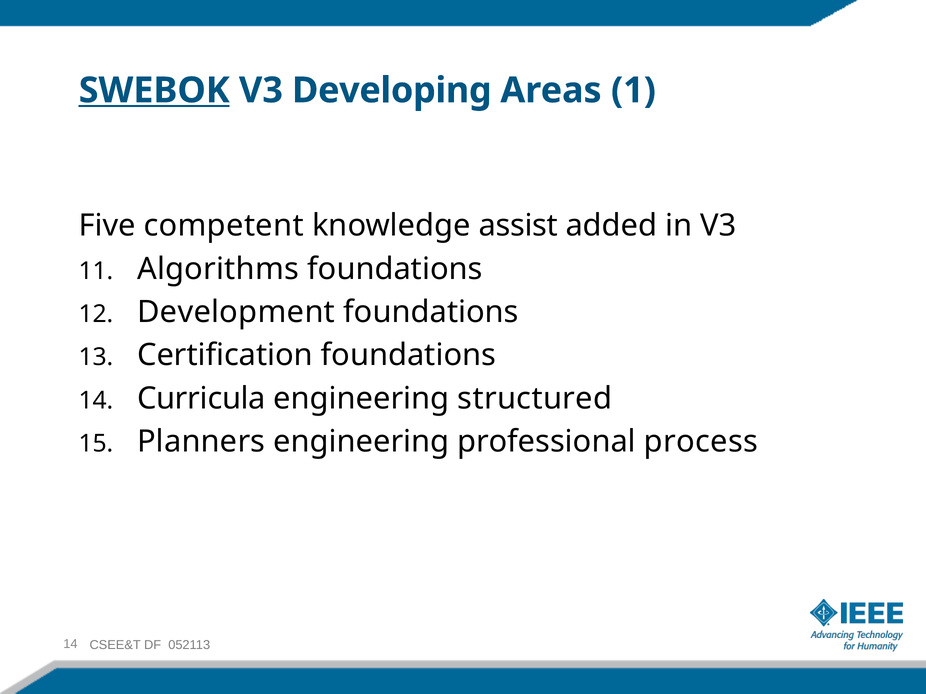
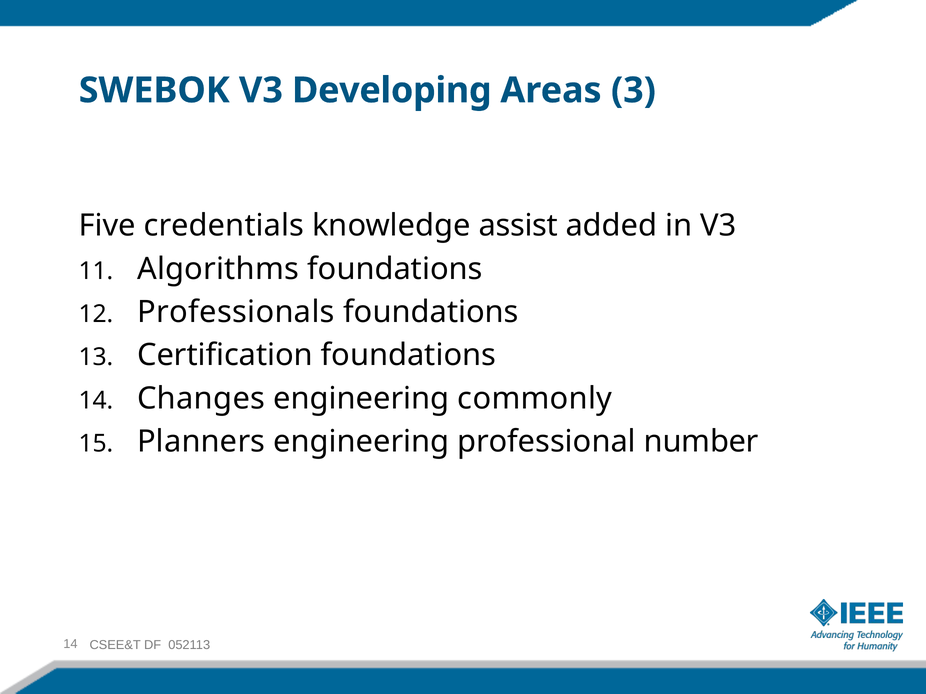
SWEBOK underline: present -> none
1: 1 -> 3
competent: competent -> credentials
Development: Development -> Professionals
Curricula: Curricula -> Changes
structured: structured -> commonly
process: process -> number
